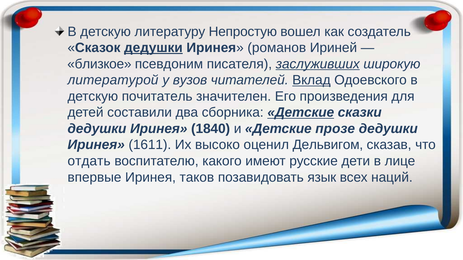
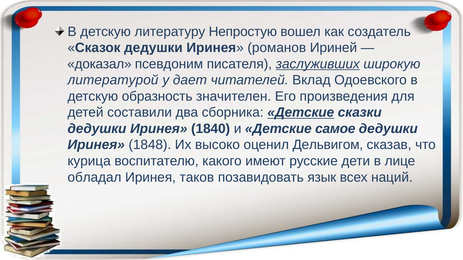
дедушки at (153, 48) underline: present -> none
близкое: близкое -> доказал
вузов: вузов -> дает
Вклад underline: present -> none
почитатель: почитатель -> образность
прозе: прозе -> самое
1611: 1611 -> 1848
отдать: отдать -> курица
впервые: впервые -> обладал
